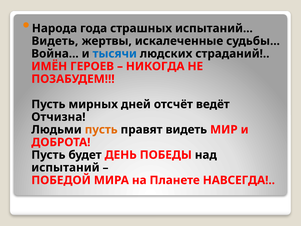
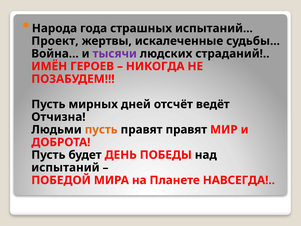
Видеть at (55, 41): Видеть -> Проект
тысячи colour: blue -> purple
правят видеть: видеть -> правят
